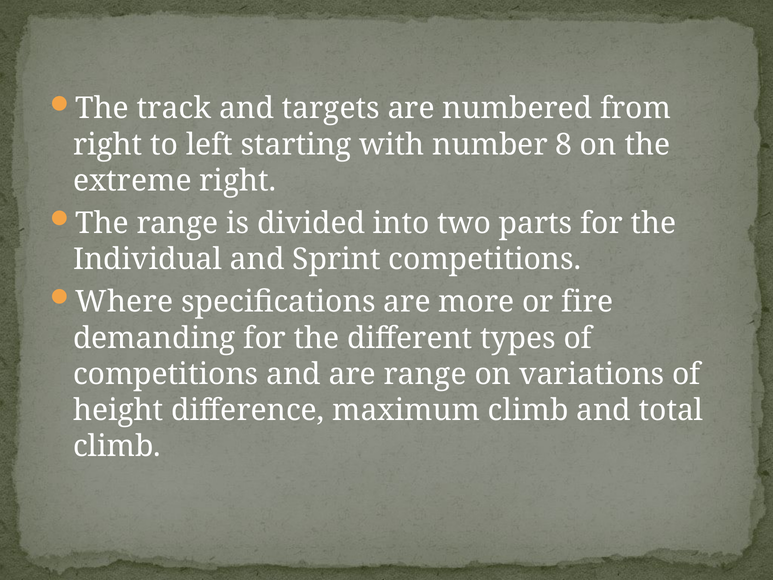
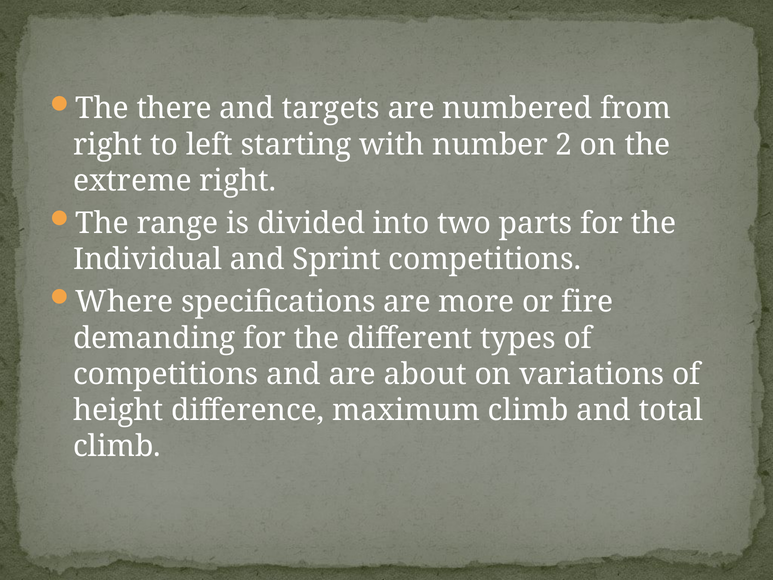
track: track -> there
8: 8 -> 2
are range: range -> about
